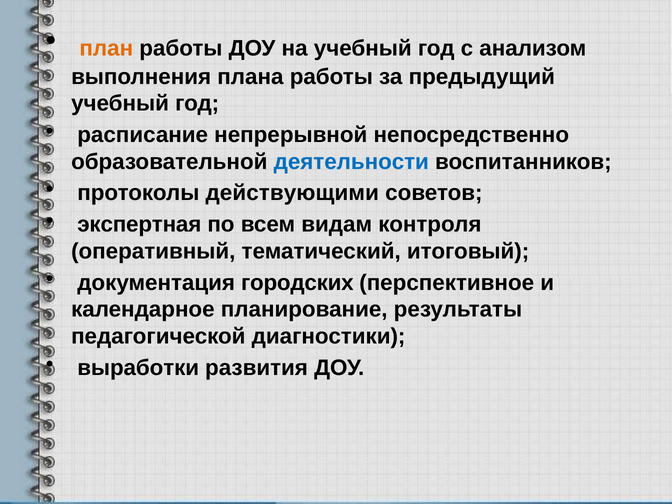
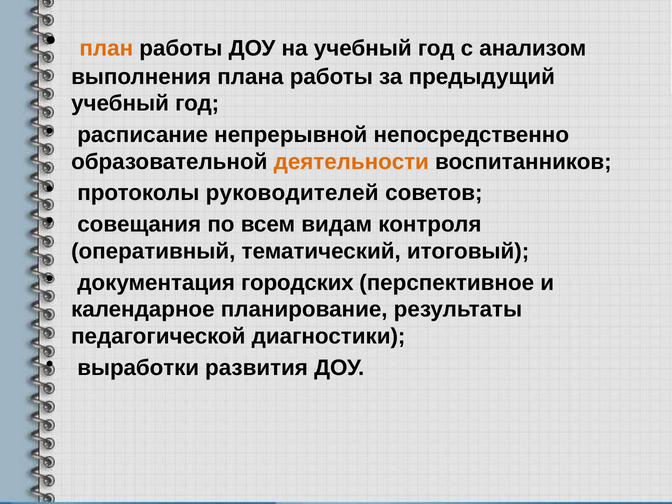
деятельности colour: blue -> orange
действующими: действующими -> руководителей
экспертная: экспертная -> совещания
